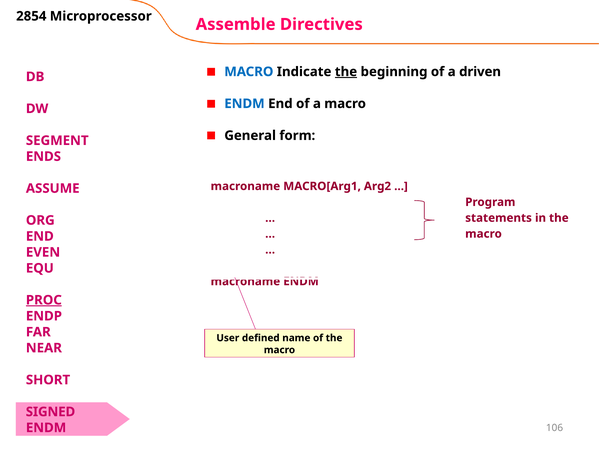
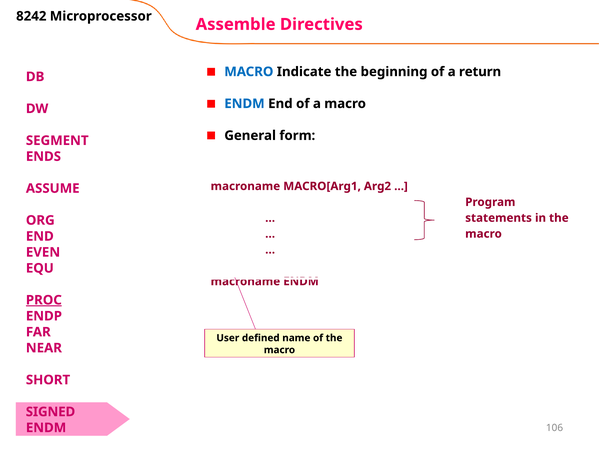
2854: 2854 -> 8242
the at (346, 72) underline: present -> none
driven: driven -> return
